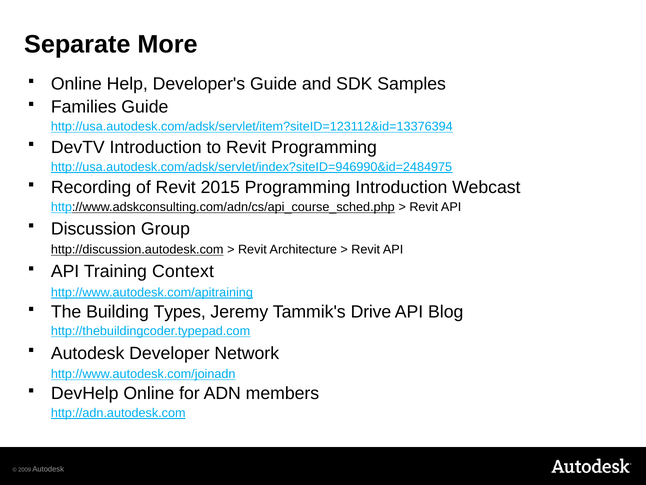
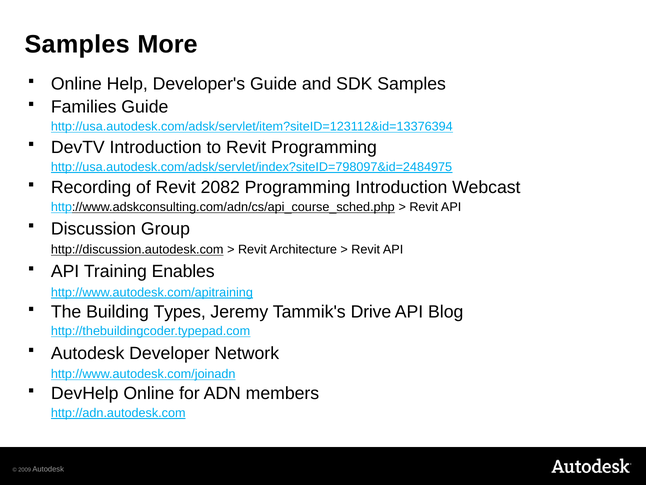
Separate at (77, 45): Separate -> Samples
http://usa.autodesk.com/adsk/servlet/index?siteID=946990&id=2484975: http://usa.autodesk.com/adsk/servlet/index?siteID=946990&id=2484975 -> http://usa.autodesk.com/adsk/servlet/index?siteID=798097&id=2484975
2015: 2015 -> 2082
Context: Context -> Enables
